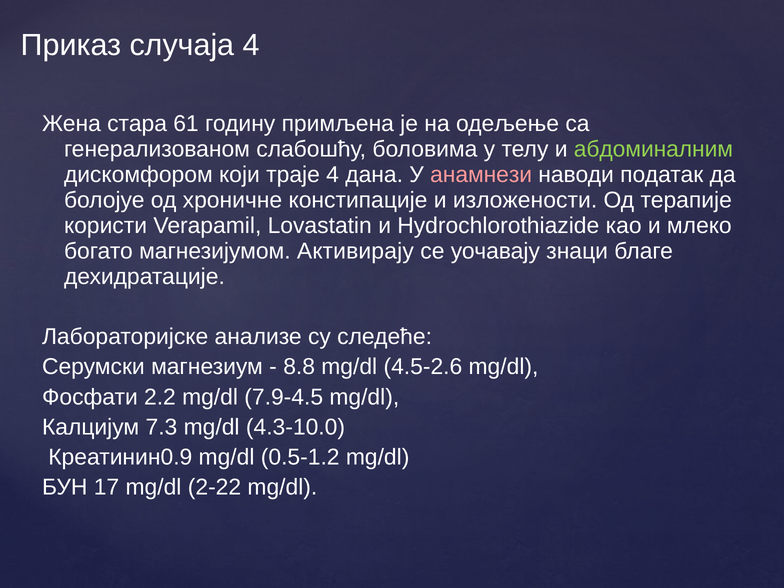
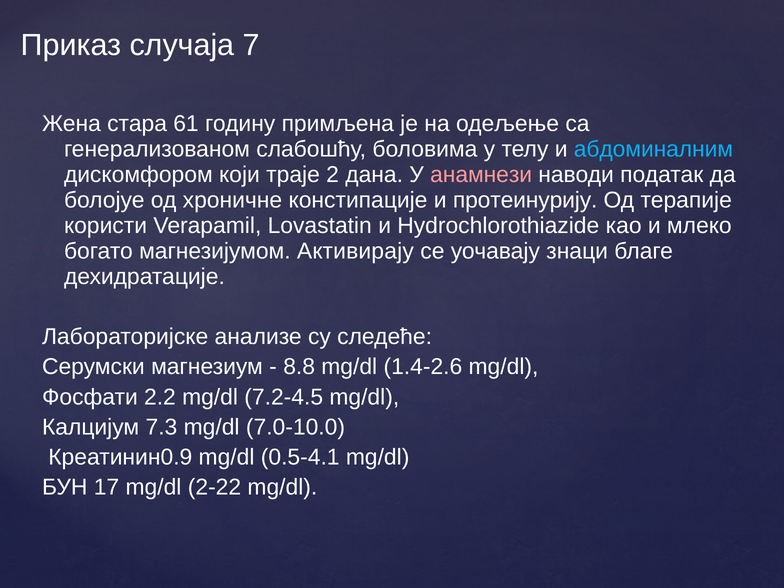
случаја 4: 4 -> 7
абдоминалним colour: light green -> light blue
траје 4: 4 -> 2
изложености: изложености -> протеинурију
4.5-2.6: 4.5-2.6 -> 1.4-2.6
7.9-4.5: 7.9-4.5 -> 7.2-4.5
4.3-10.0: 4.3-10.0 -> 7.0-10.0
0.5-1.2: 0.5-1.2 -> 0.5-4.1
